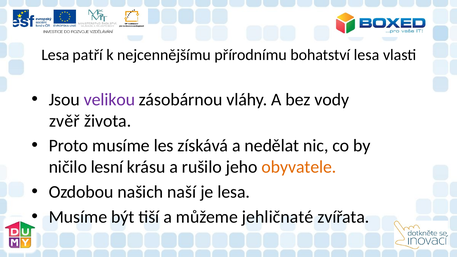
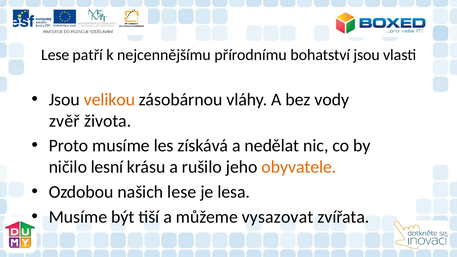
Lesa at (55, 55): Lesa -> Lese
bohatství lesa: lesa -> jsou
velikou colour: purple -> orange
našich naší: naší -> lese
jehličnaté: jehličnaté -> vysazovat
